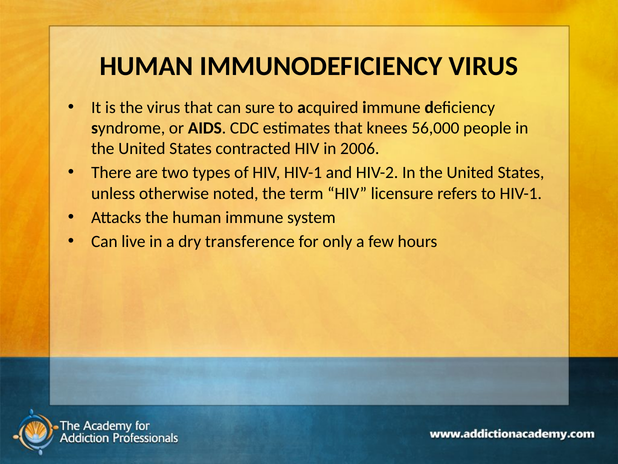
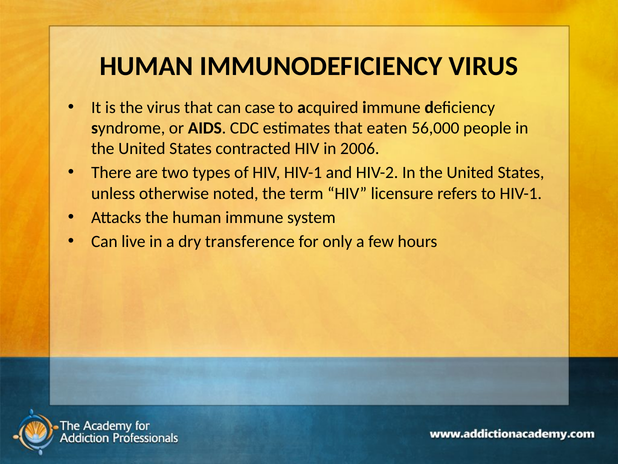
sure: sure -> case
knees: knees -> eaten
